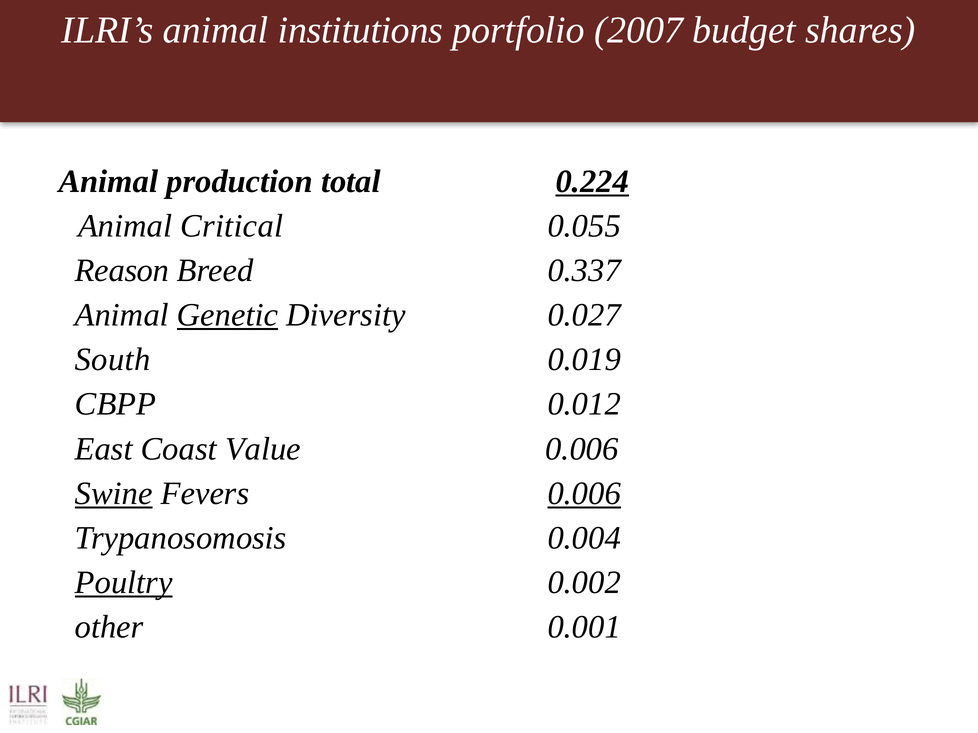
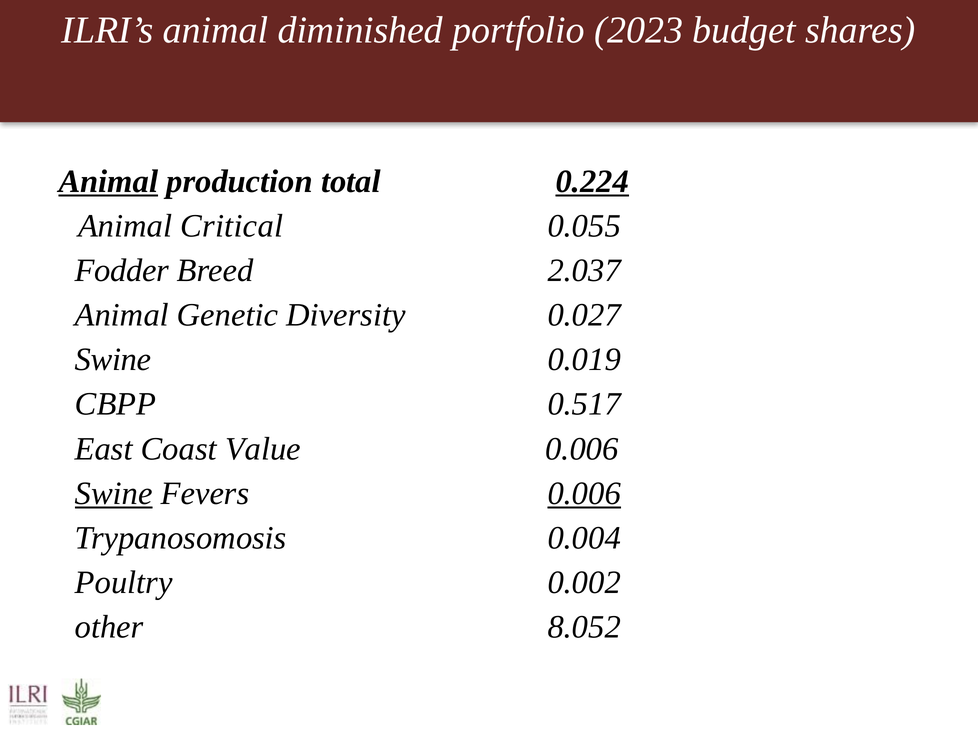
institutions: institutions -> diminished
2007: 2007 -> 2023
Animal at (108, 182) underline: none -> present
Reason: Reason -> Fodder
0.337: 0.337 -> 2.037
Genetic underline: present -> none
South at (113, 360): South -> Swine
0.012: 0.012 -> 0.517
Poultry underline: present -> none
0.001: 0.001 -> 8.052
